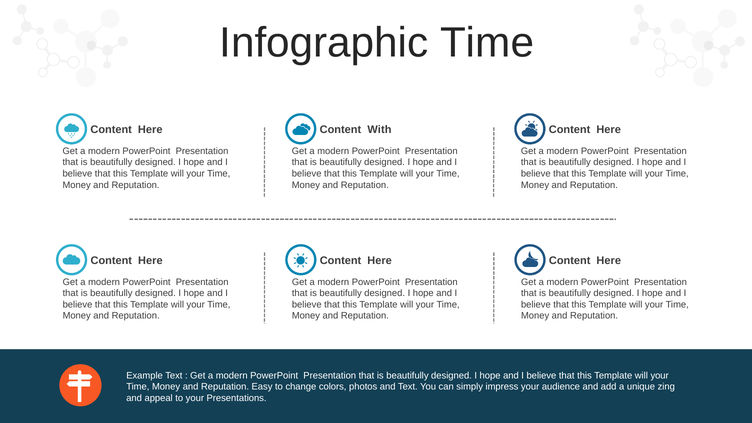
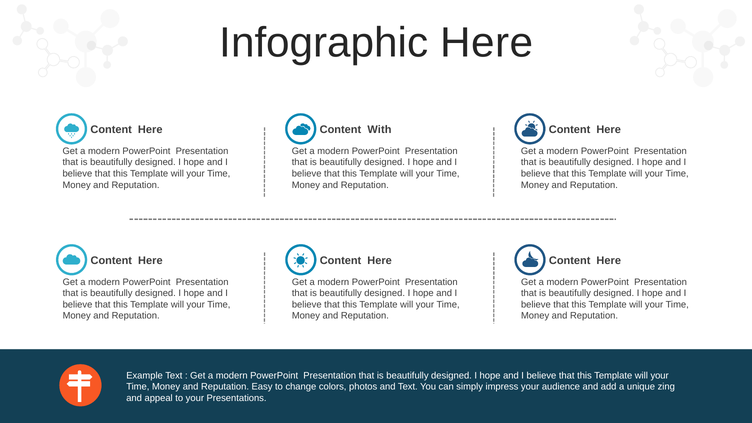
Infographic Time: Time -> Here
